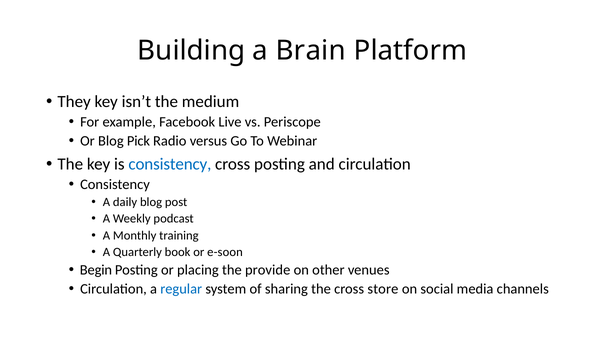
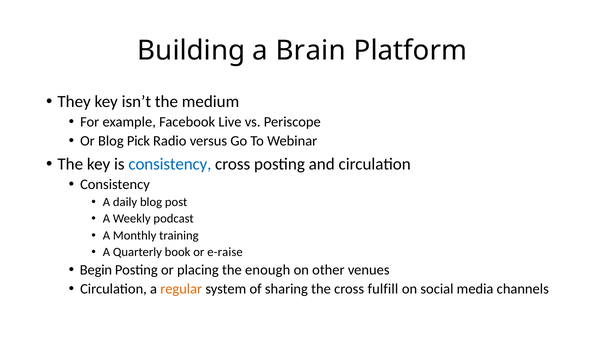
e-soon: e-soon -> e-raise
provide: provide -> enough
regular colour: blue -> orange
store: store -> fulfill
